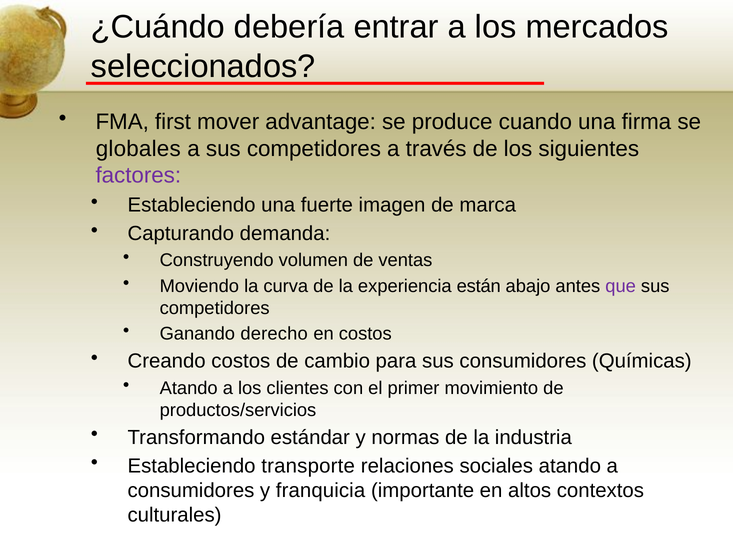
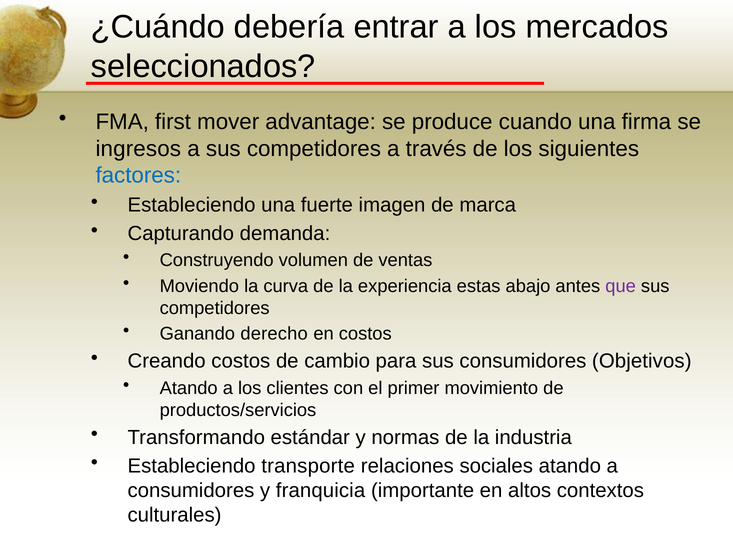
globales: globales -> ingresos
factores colour: purple -> blue
están: están -> estas
Químicas: Químicas -> Objetivos
